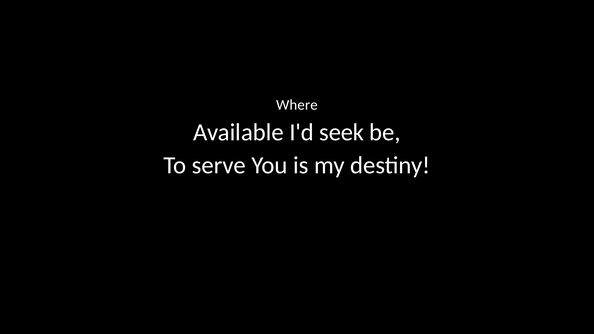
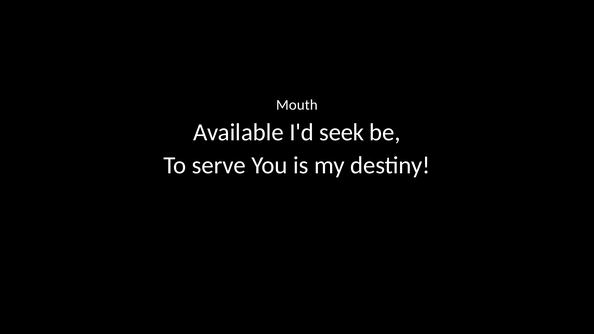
Where: Where -> Mouth
